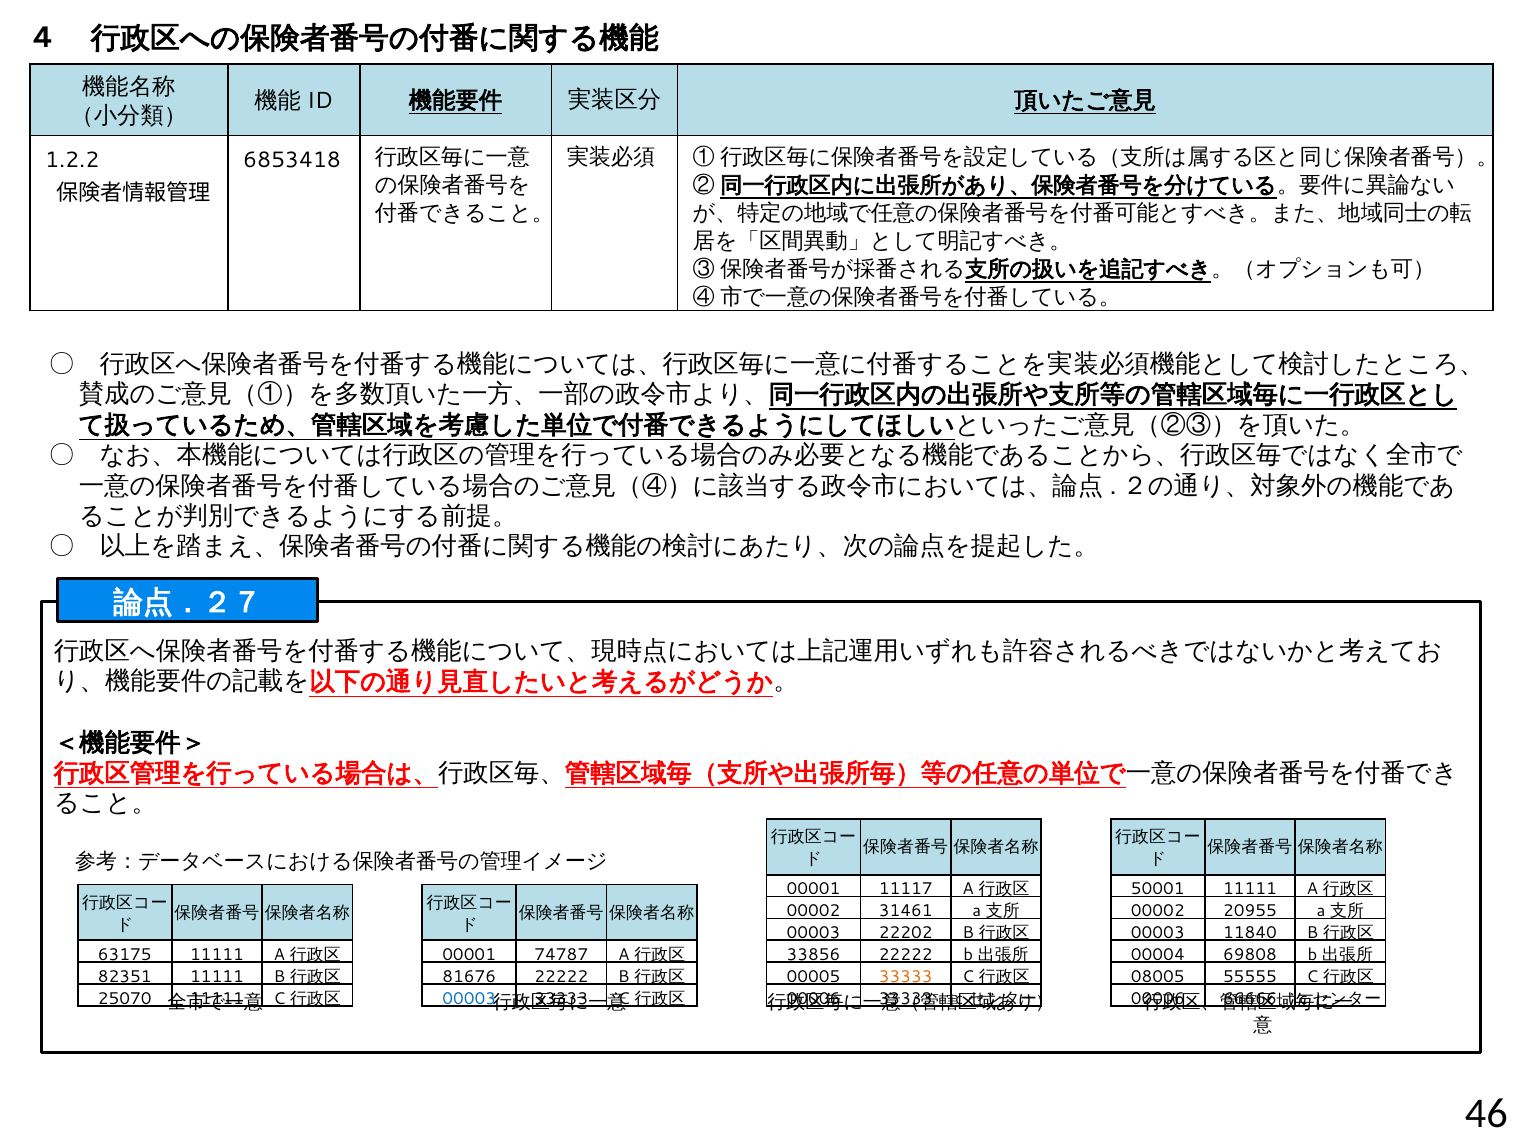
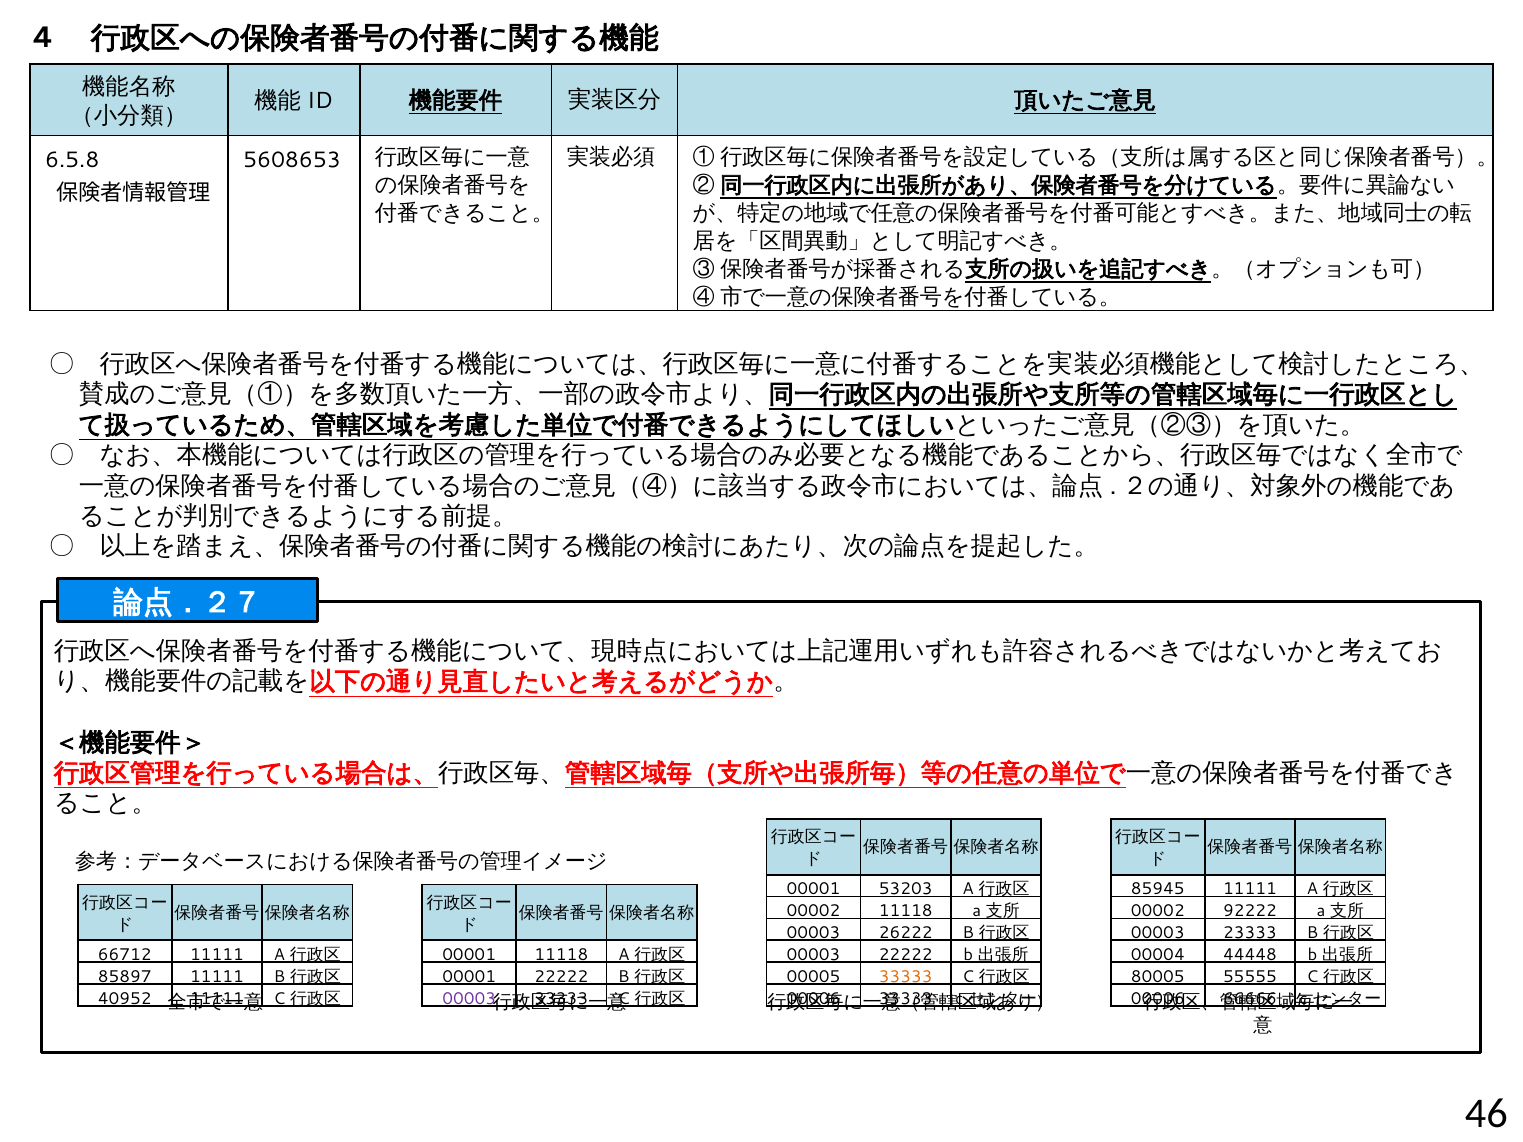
1.2.2: 1.2.2 -> 6.5.8
6853418: 6853418 -> 5608653
11117: 11117 -> 53203
50001: 50001 -> 85945
00002 31461: 31461 -> 11118
20955: 20955 -> 92222
22202: 22202 -> 26222
11840: 11840 -> 23333
63175: 63175 -> 66712
00001 74787: 74787 -> 11118
33856 at (814, 955): 33856 -> 00003
69808: 69808 -> 44448
82351: 82351 -> 85897
81676 at (469, 977): 81676 -> 00001
08005: 08005 -> 80005
25070: 25070 -> 40952
00003 at (469, 999) colour: blue -> purple
